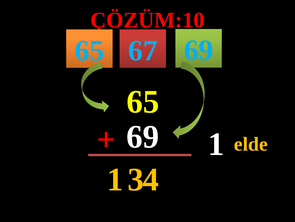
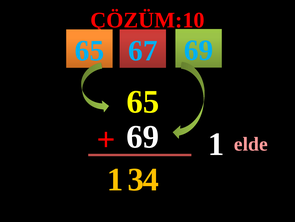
elde colour: yellow -> pink
